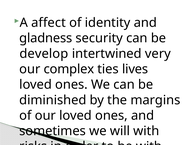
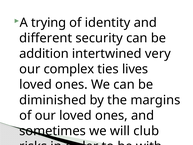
affect: affect -> trying
gladness: gladness -> different
develop: develop -> addition
will with: with -> club
